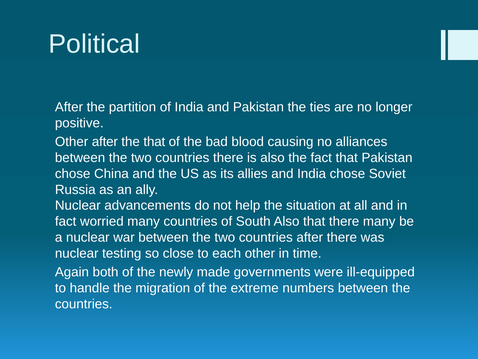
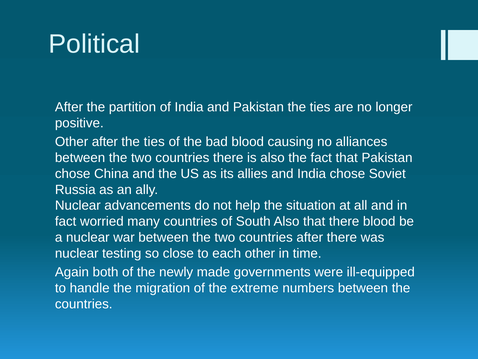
that at (154, 141): that -> ties
there many: many -> blood
